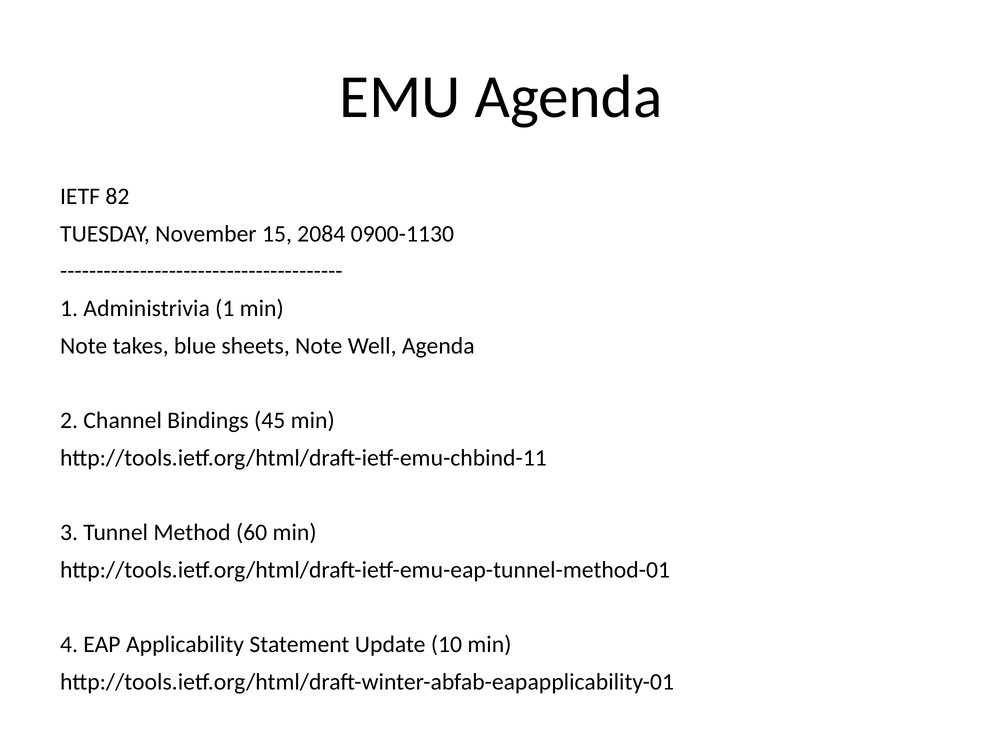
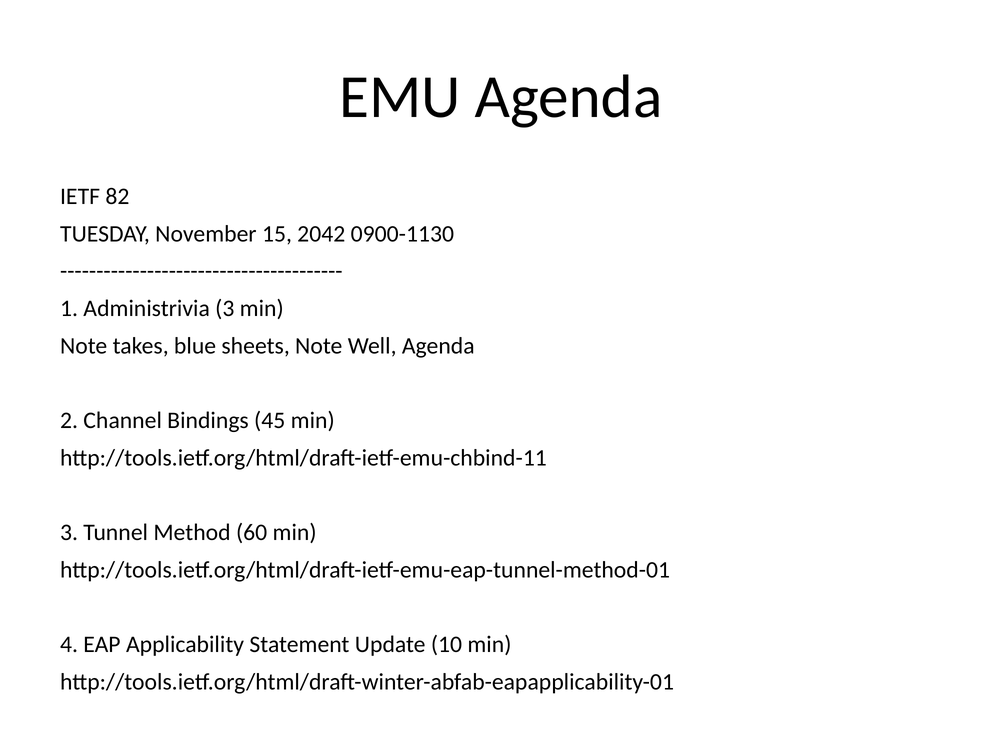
2084: 2084 -> 2042
Administrivia 1: 1 -> 3
